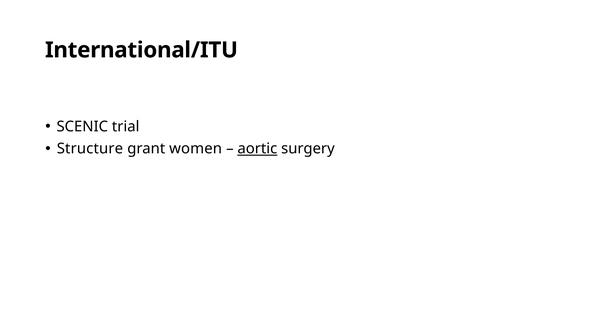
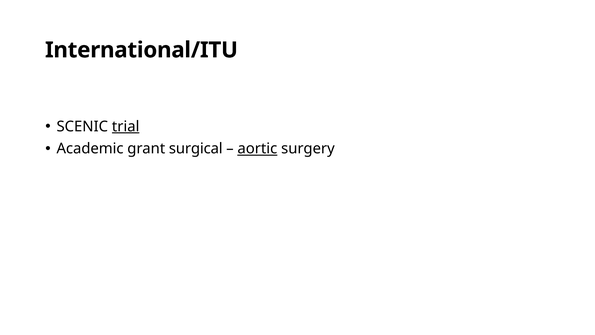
trial underline: none -> present
Structure: Structure -> Academic
women: women -> surgical
